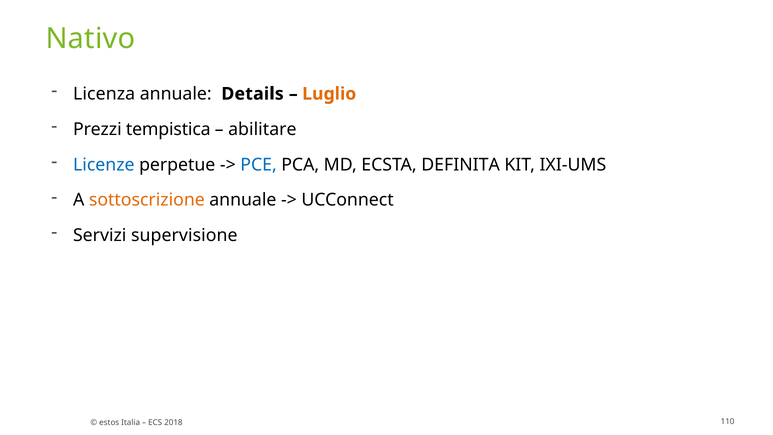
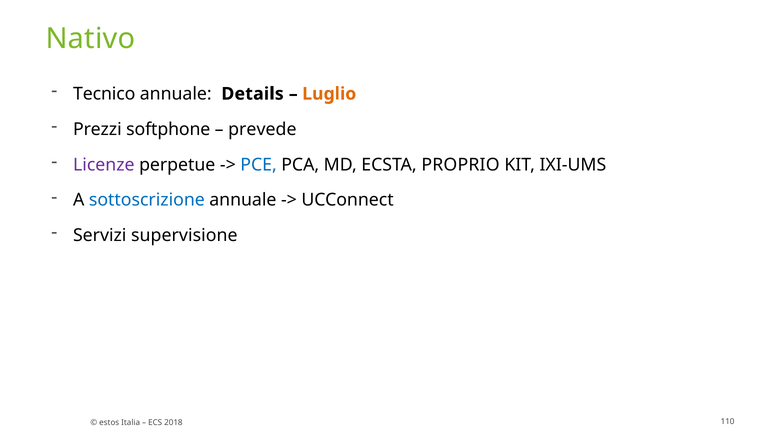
Licenza: Licenza -> Tecnico
tempistica: tempistica -> softphone
abilitare: abilitare -> prevede
Licenze colour: blue -> purple
DEFINITA: DEFINITA -> PROPRIO
sottoscrizione colour: orange -> blue
